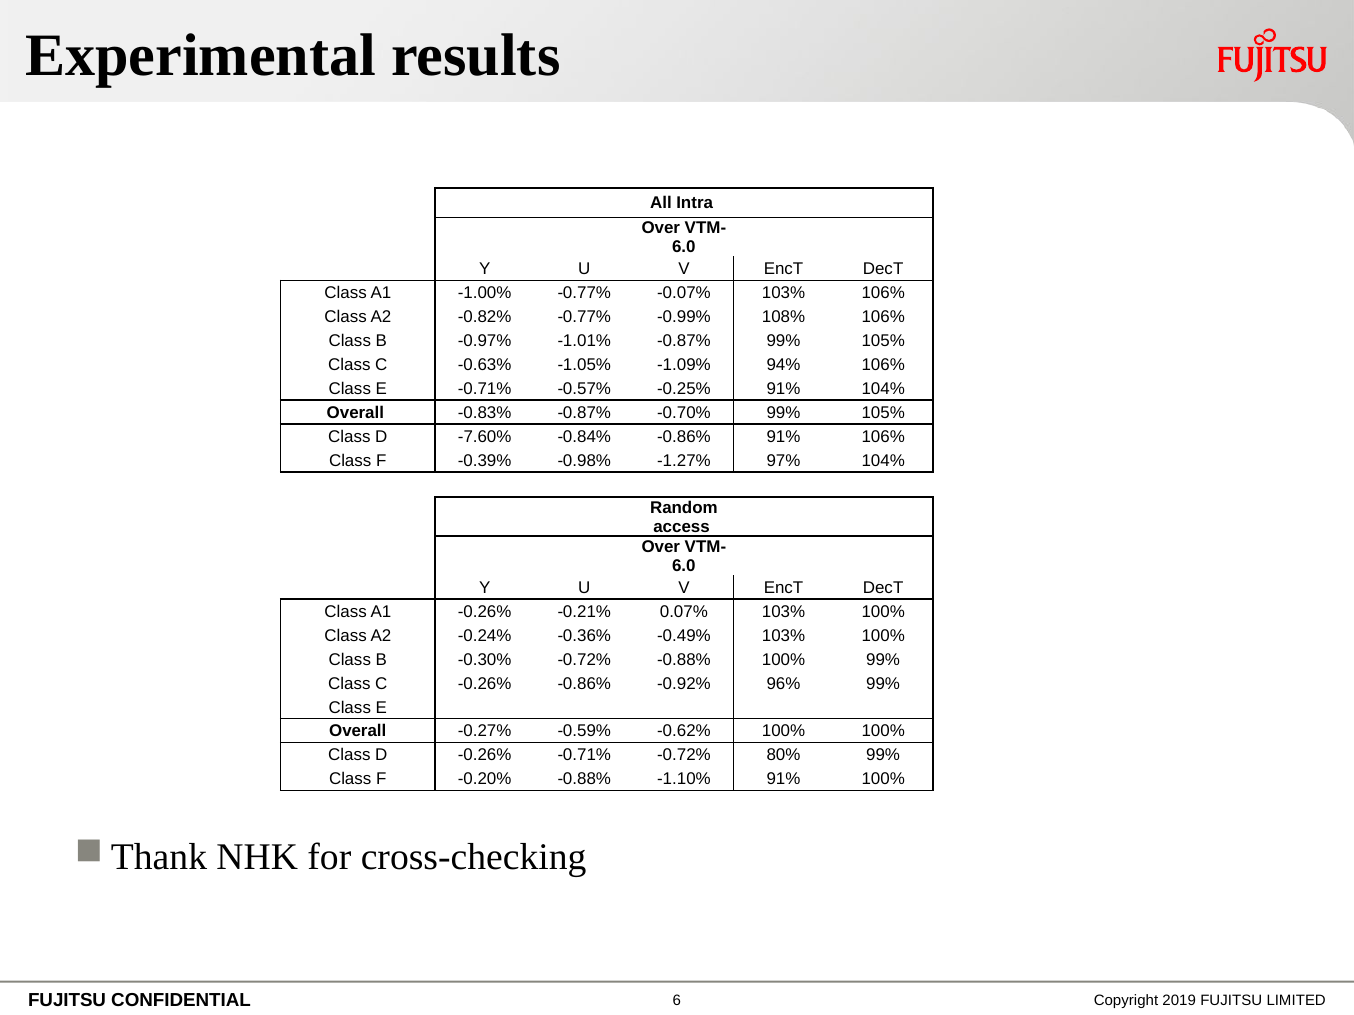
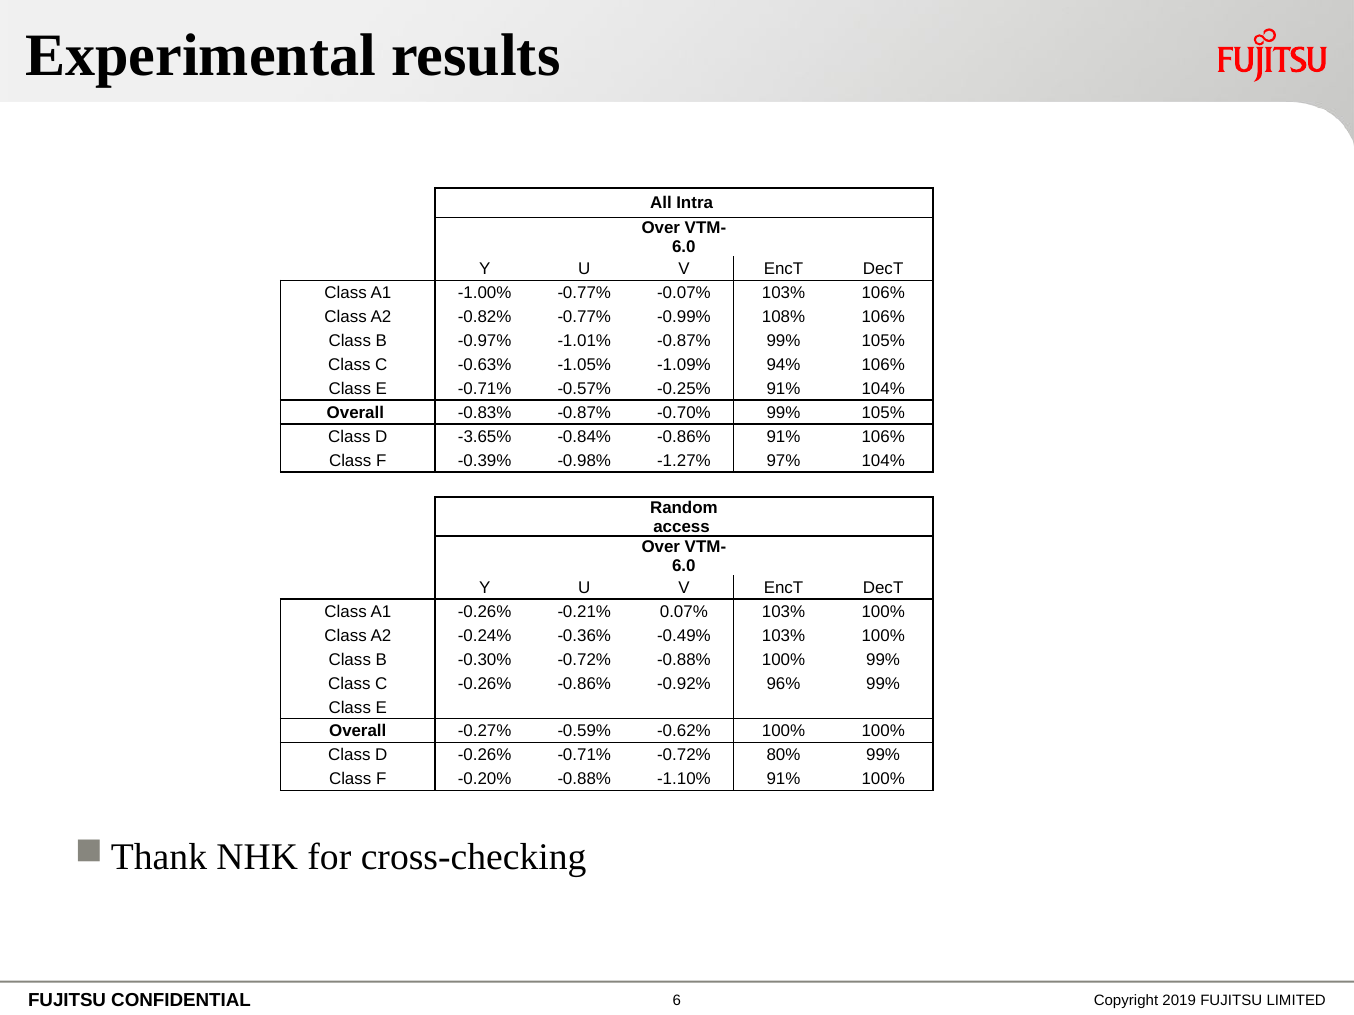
-7.60%: -7.60% -> -3.65%
